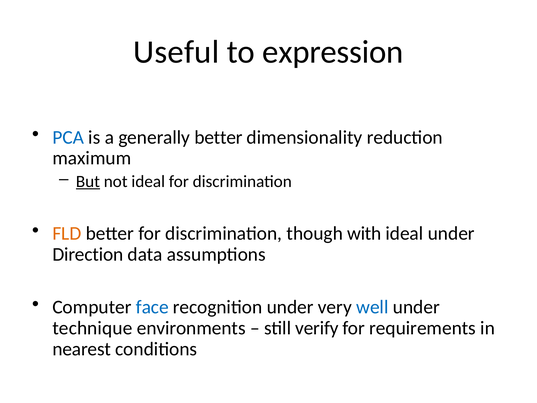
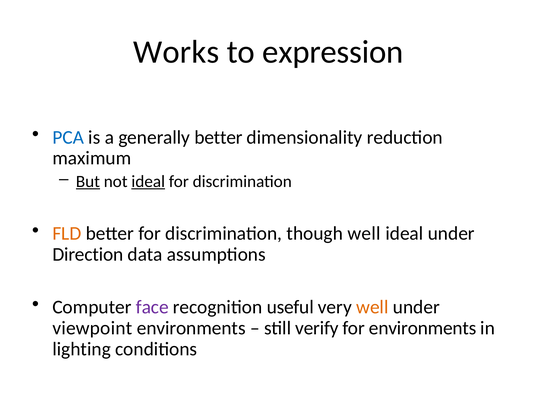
Useful: Useful -> Works
ideal at (148, 181) underline: none -> present
though with: with -> well
face colour: blue -> purple
recognition under: under -> useful
well at (372, 307) colour: blue -> orange
technique: technique -> viewpoint
for requirements: requirements -> environments
nearest: nearest -> lighting
